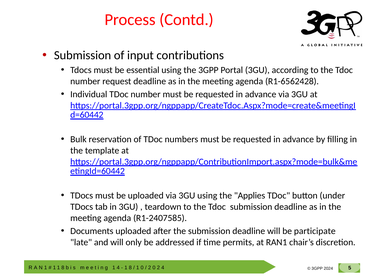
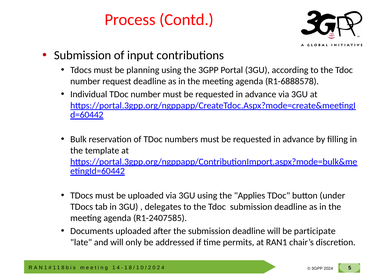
essential: essential -> planning
R1-6562428: R1-6562428 -> R1-6888578
teardown: teardown -> delegates
